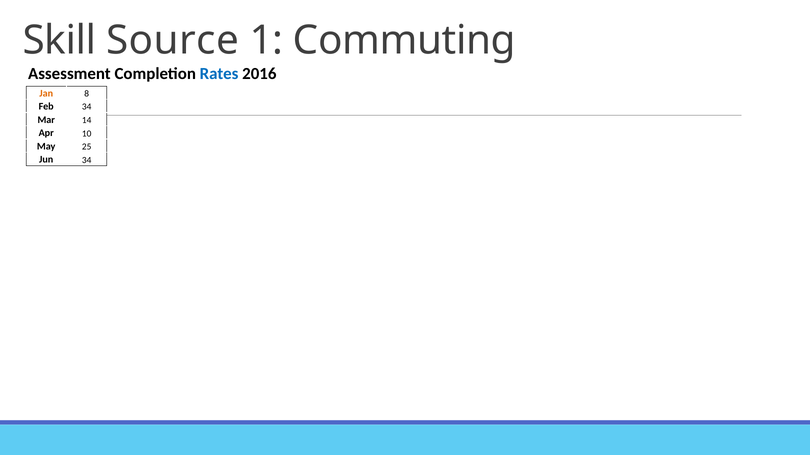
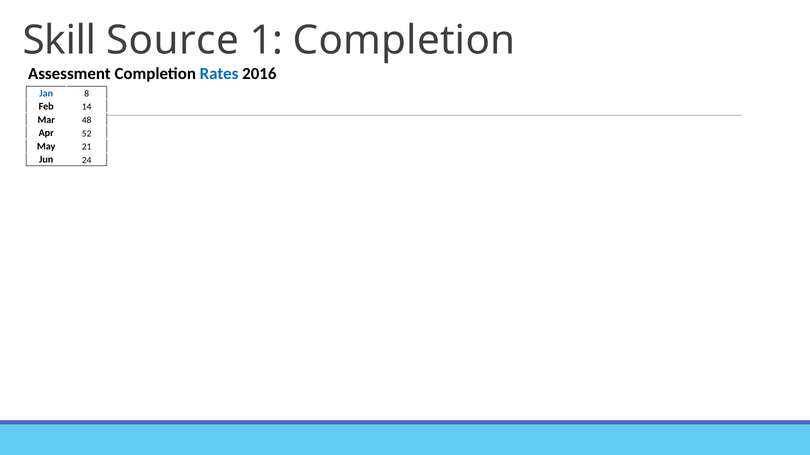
1 Commuting: Commuting -> Completion
Jan colour: orange -> blue
Feb 34: 34 -> 14
14: 14 -> 48
10: 10 -> 52
25: 25 -> 21
Jun 34: 34 -> 24
